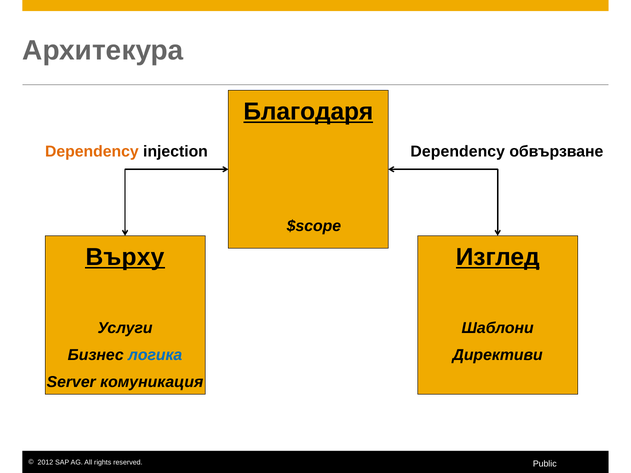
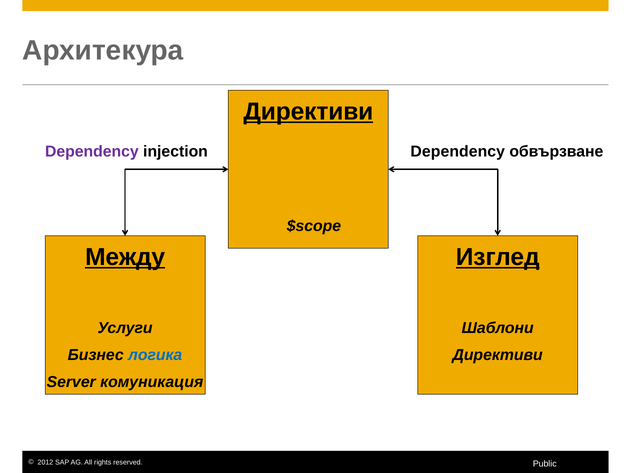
Благодаря at (308, 112): Благодаря -> Директиви
Dependency at (92, 152) colour: orange -> purple
Върху: Върху -> Между
